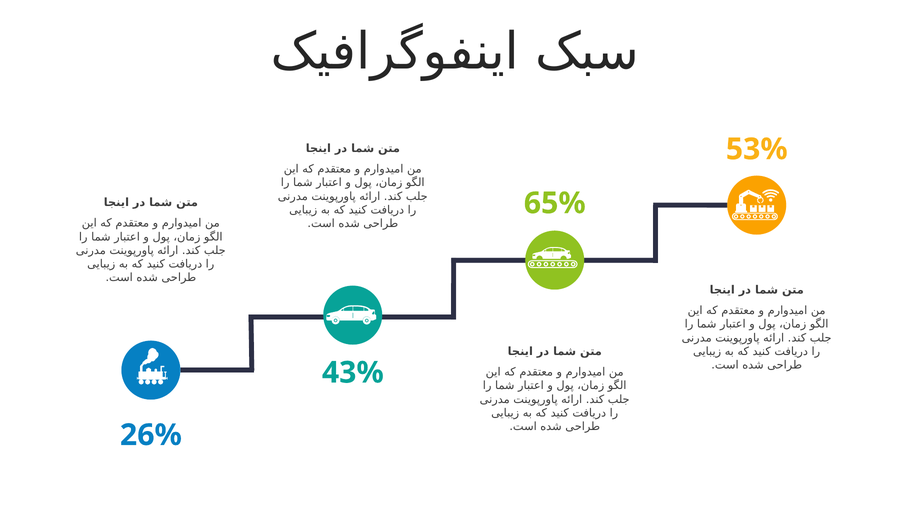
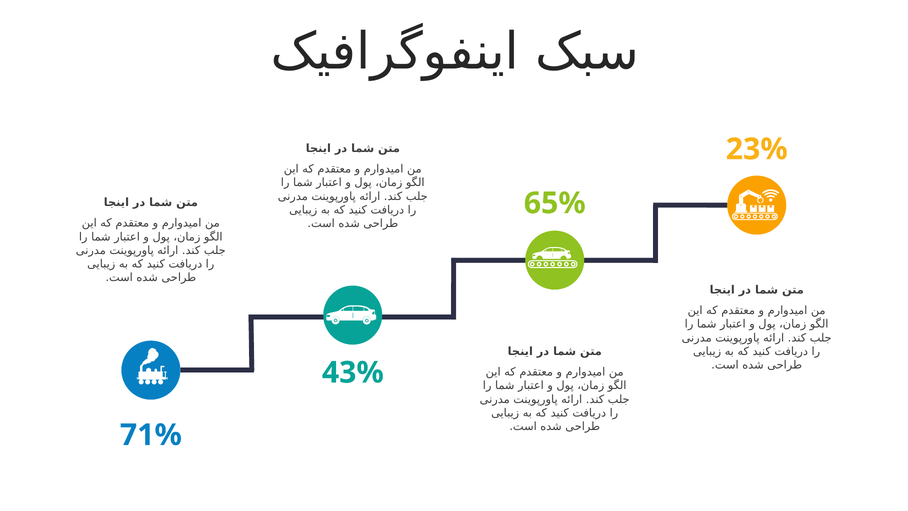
53%: 53% -> 23%
26%: 26% -> 71%
